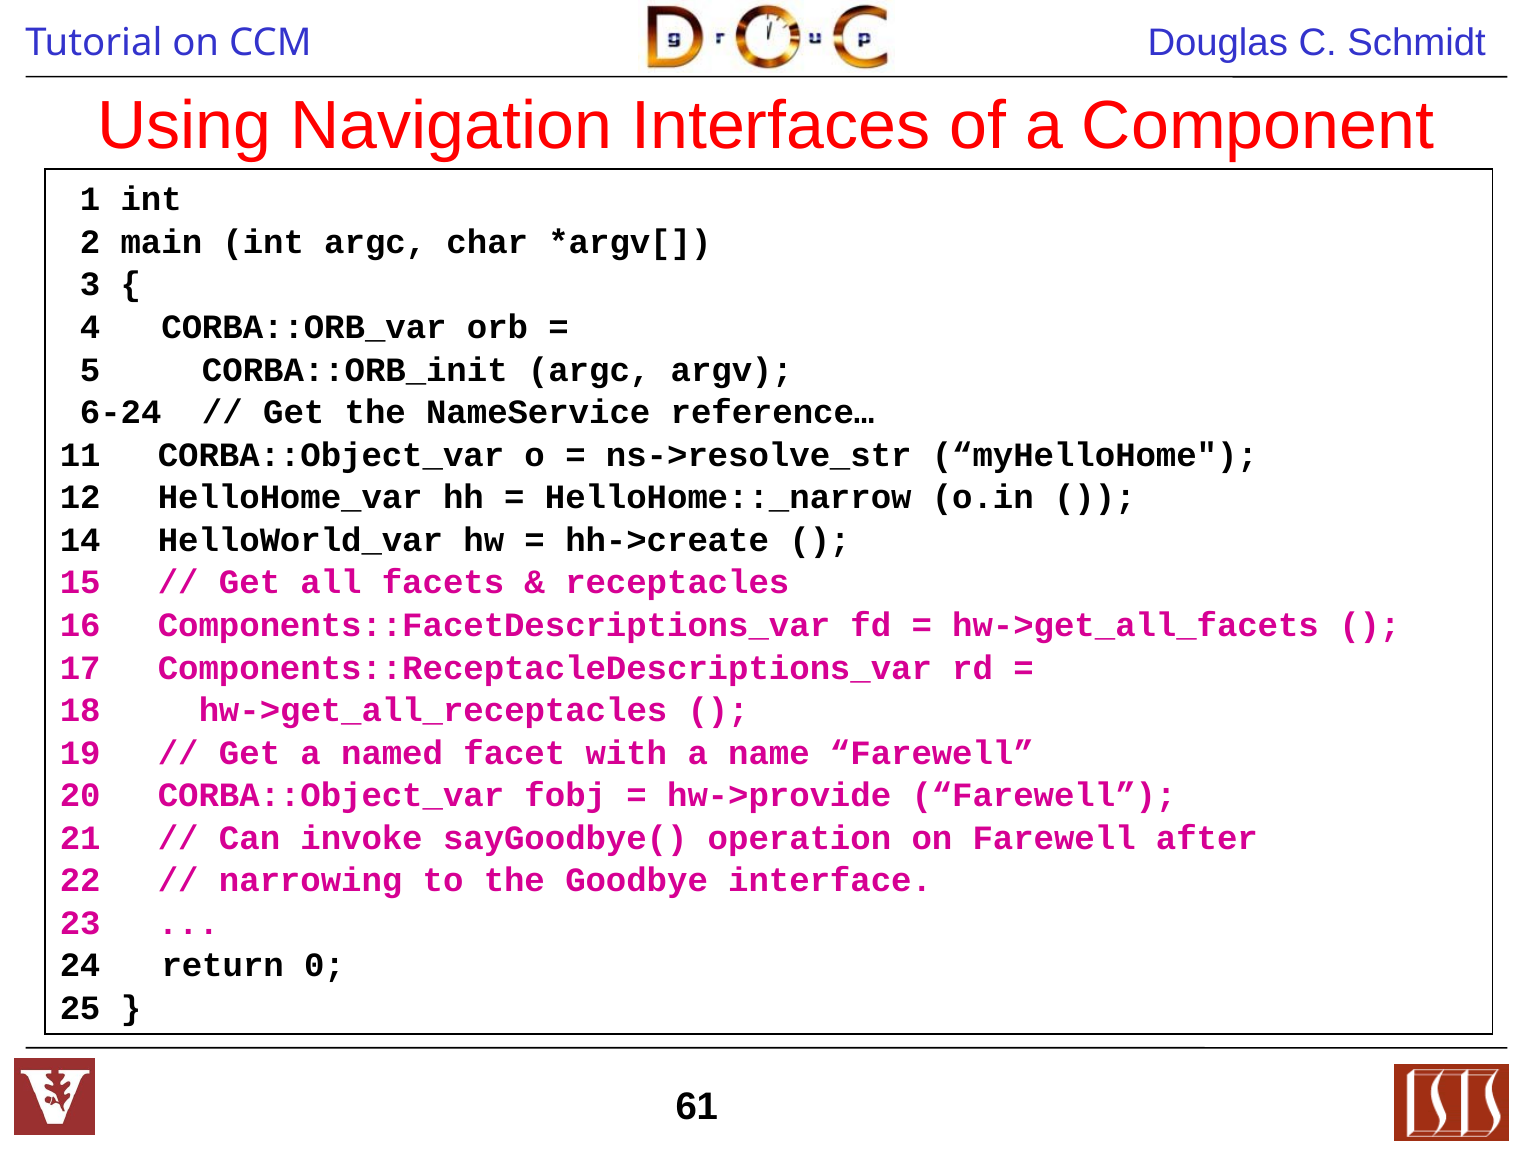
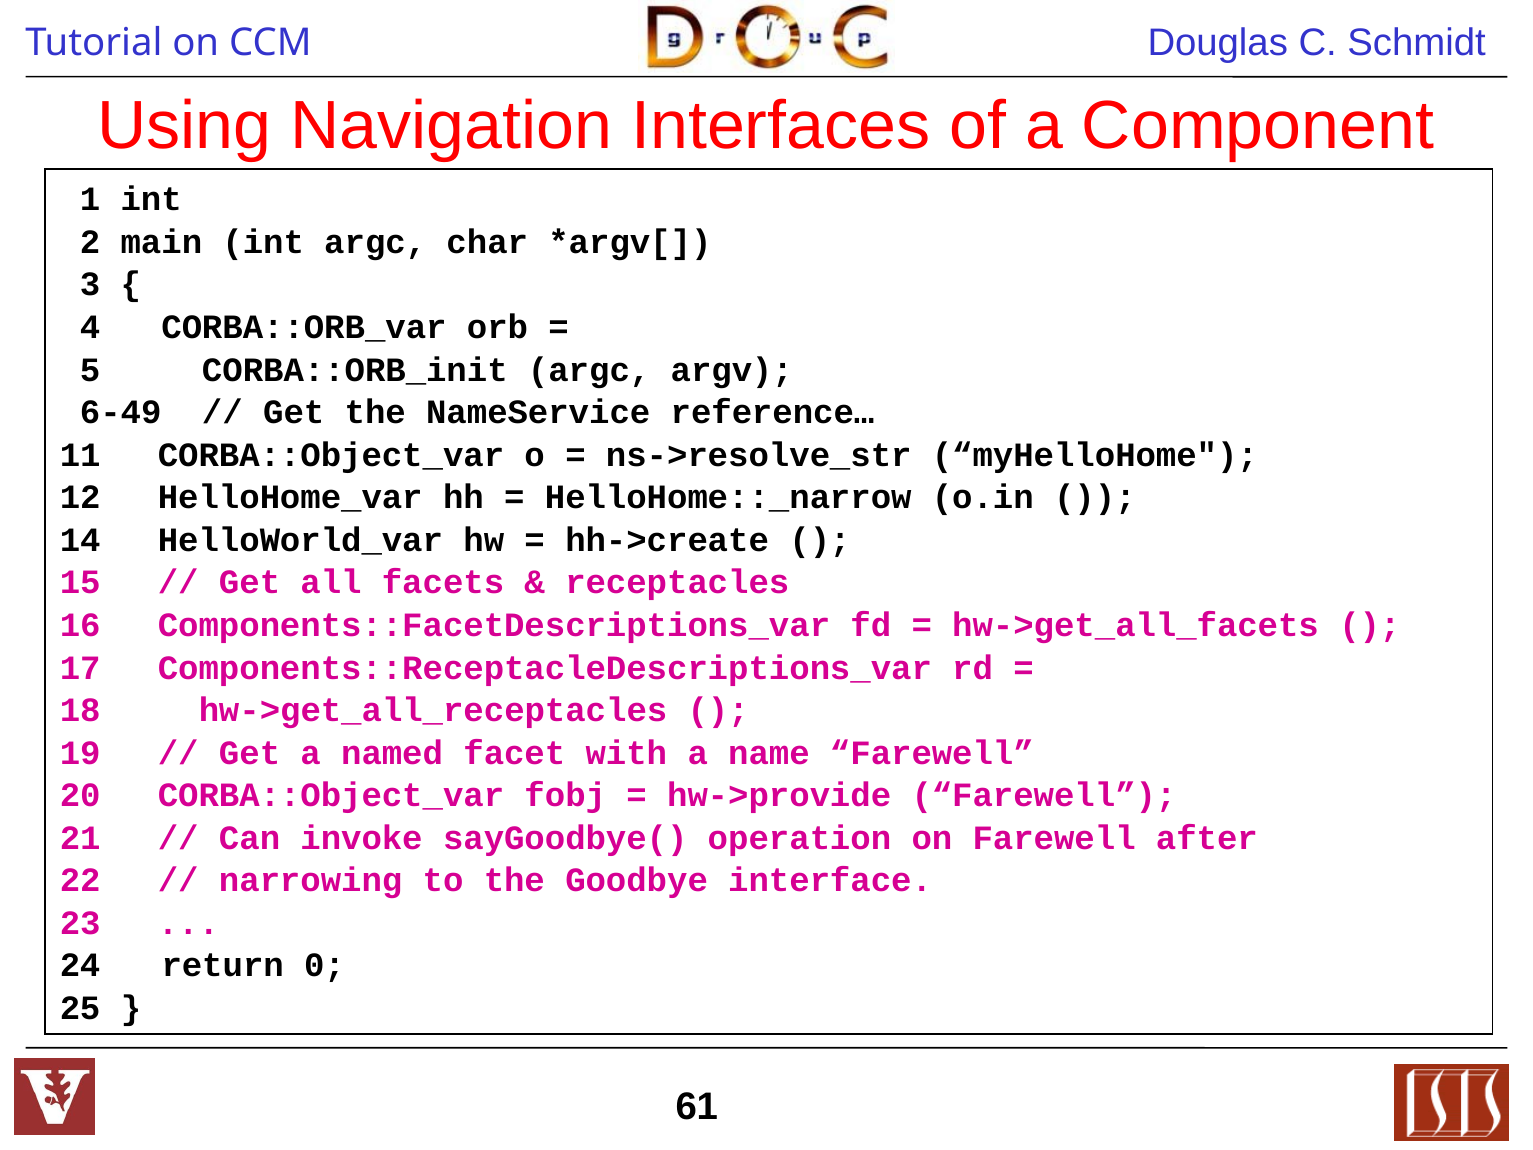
6-24: 6-24 -> 6-49
